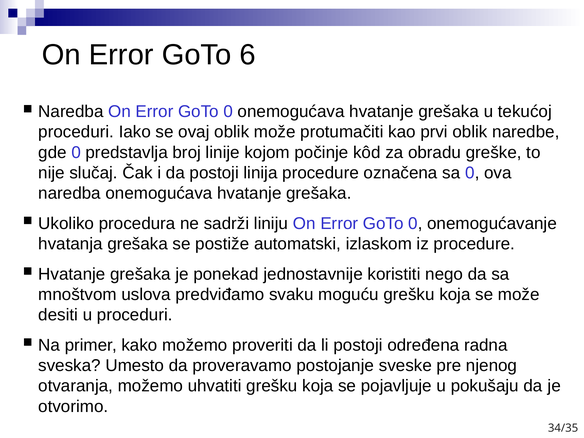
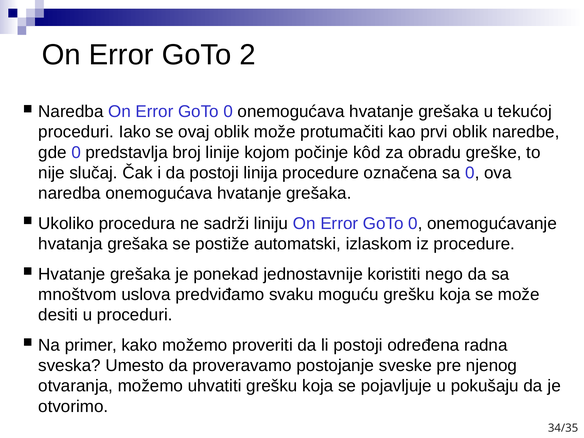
6: 6 -> 2
